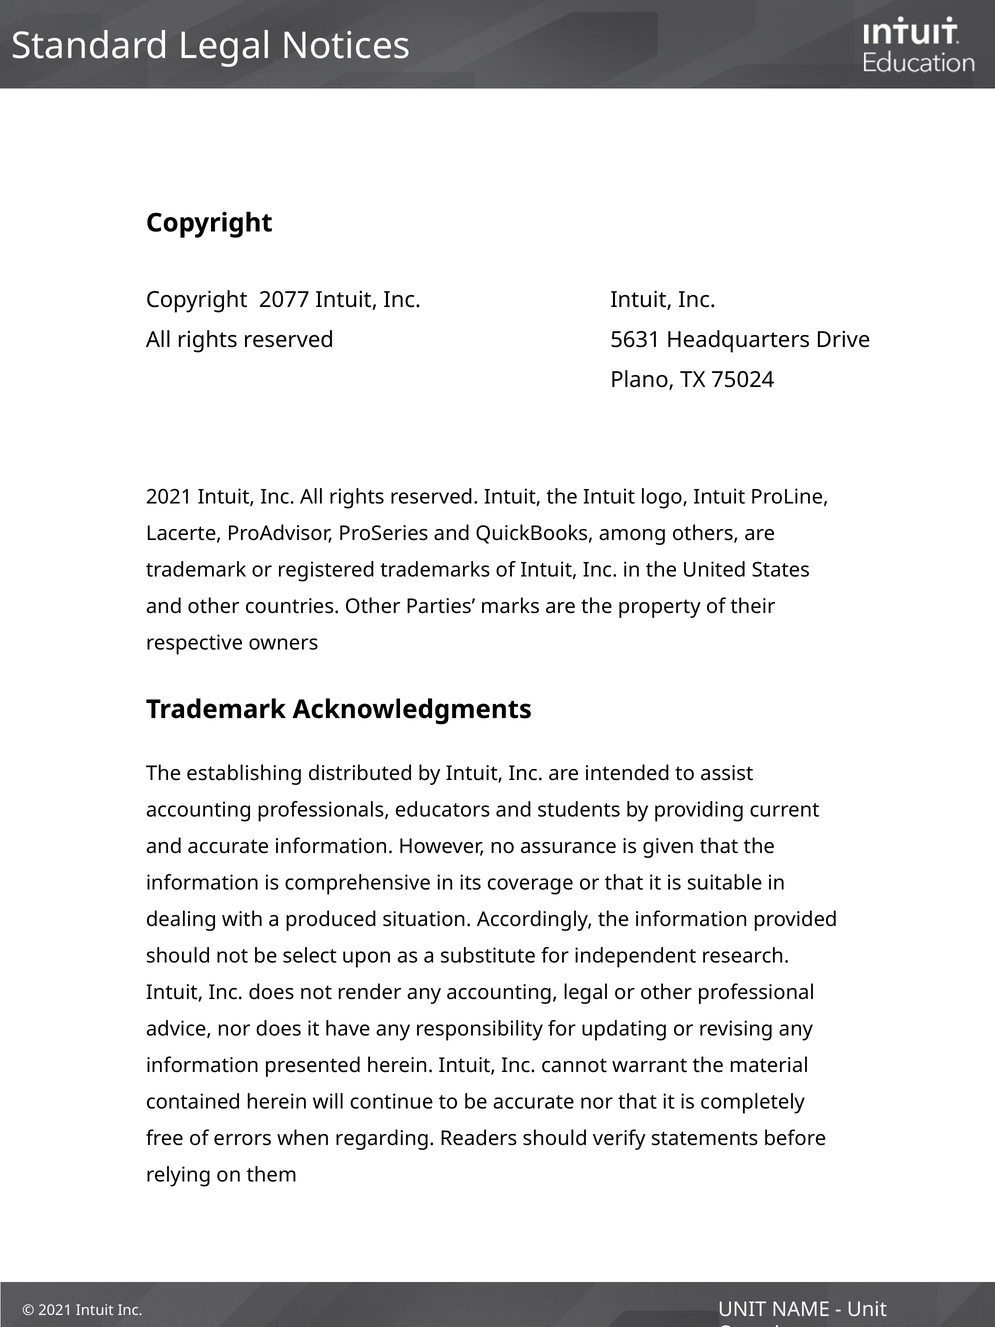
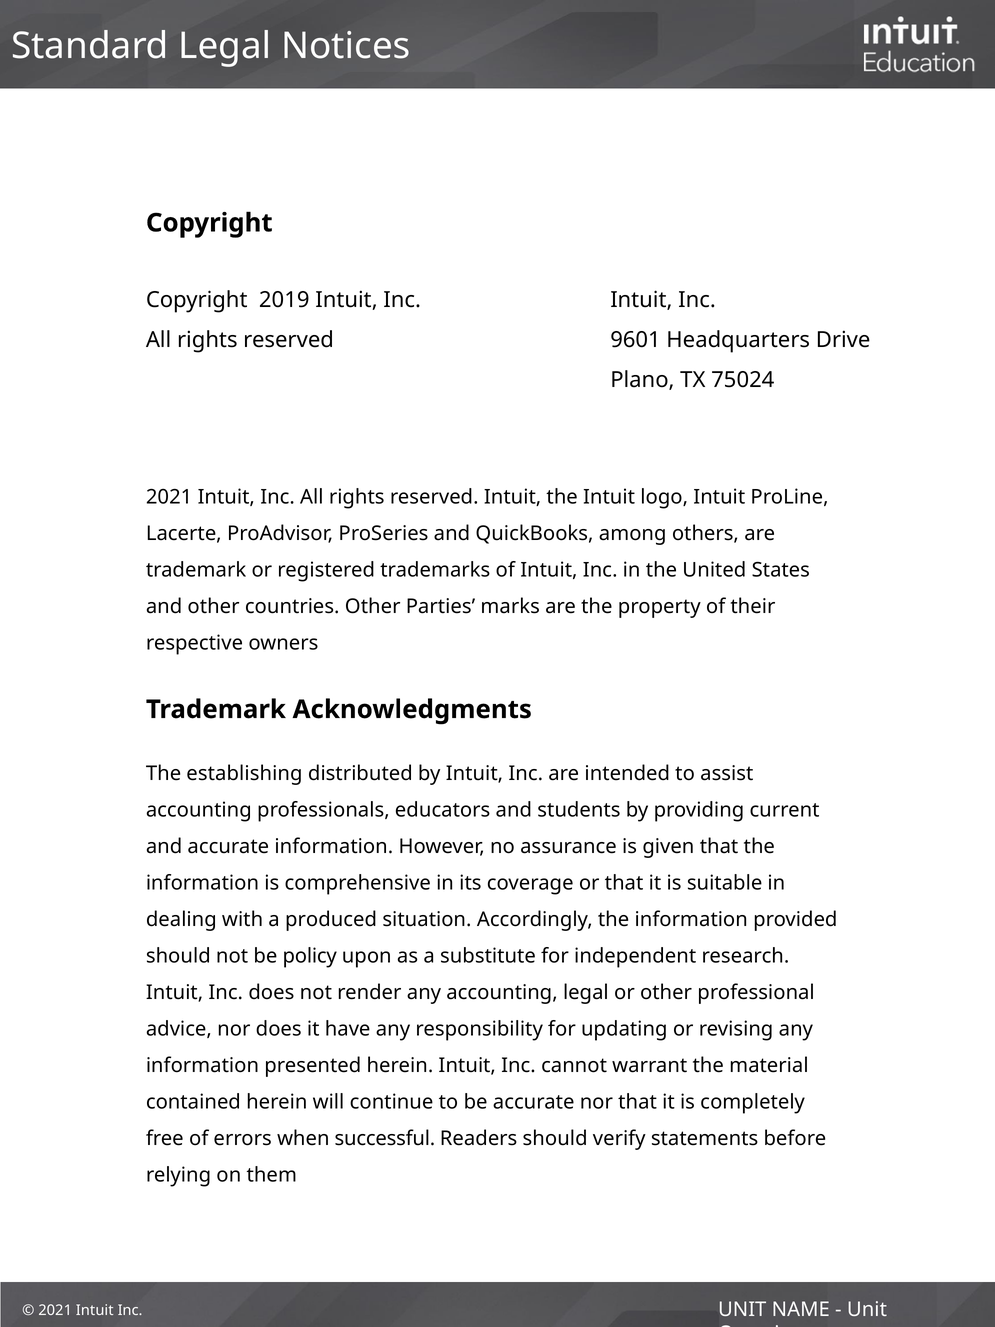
2077: 2077 -> 2019
5631: 5631 -> 9601
select: select -> policy
regarding: regarding -> successful
